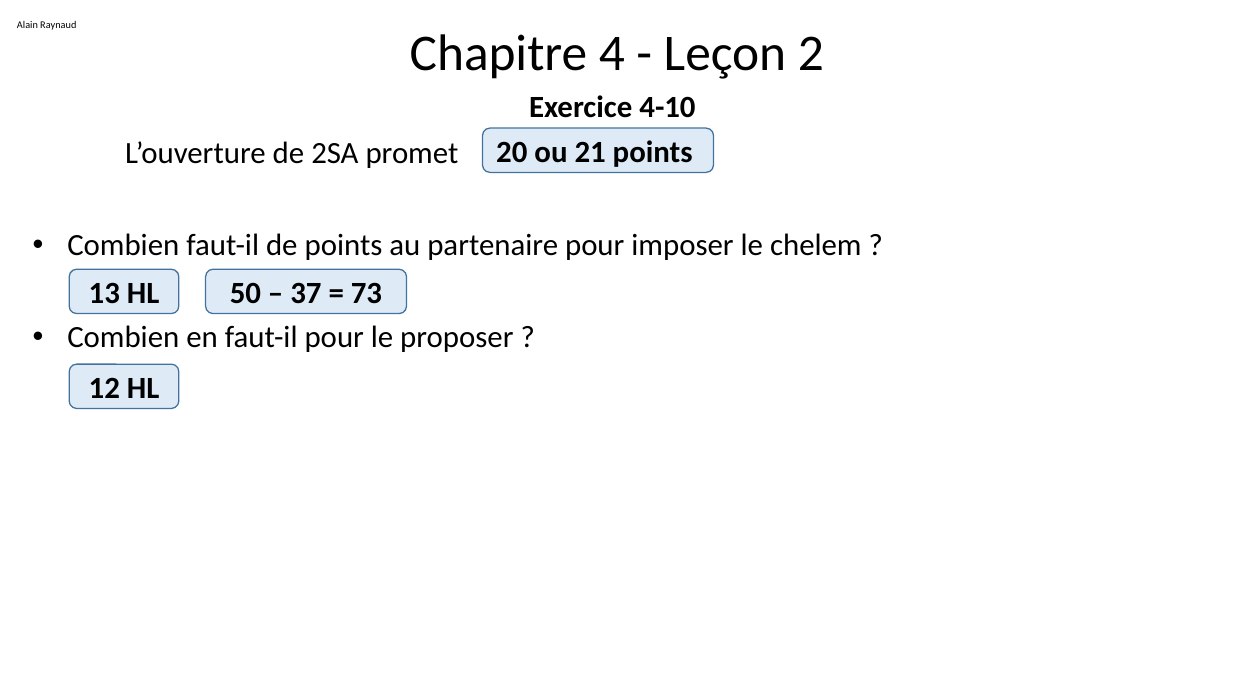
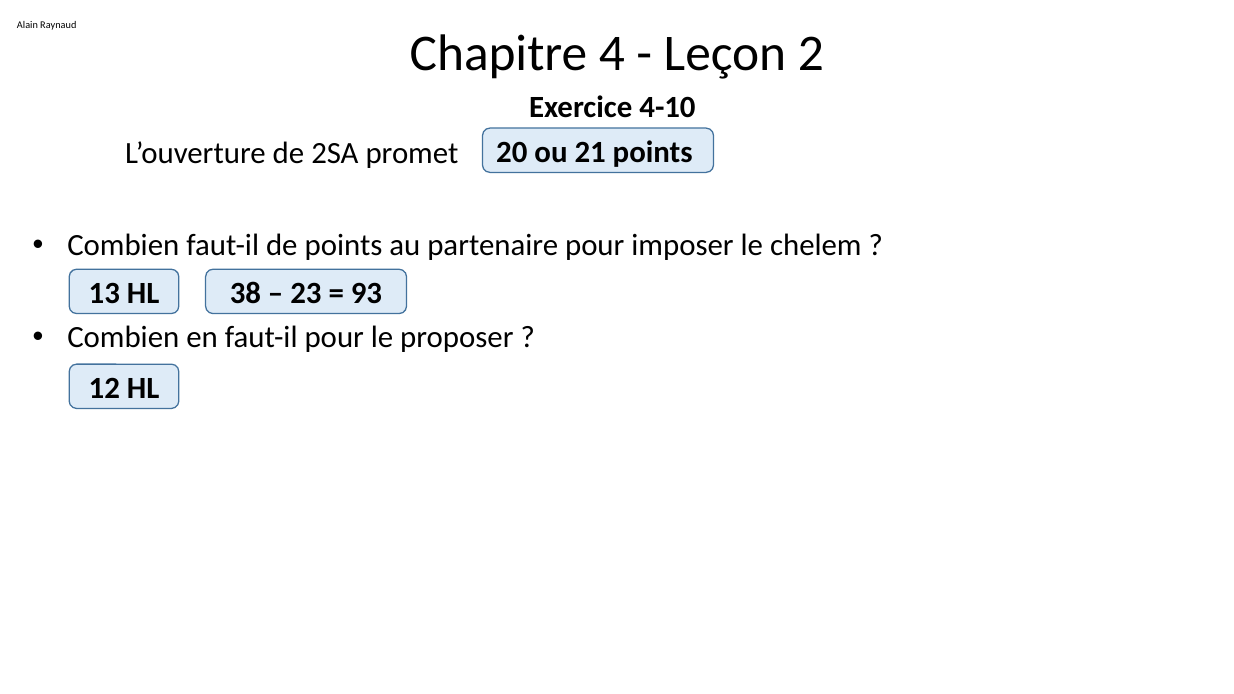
50: 50 -> 38
37: 37 -> 23
73: 73 -> 93
